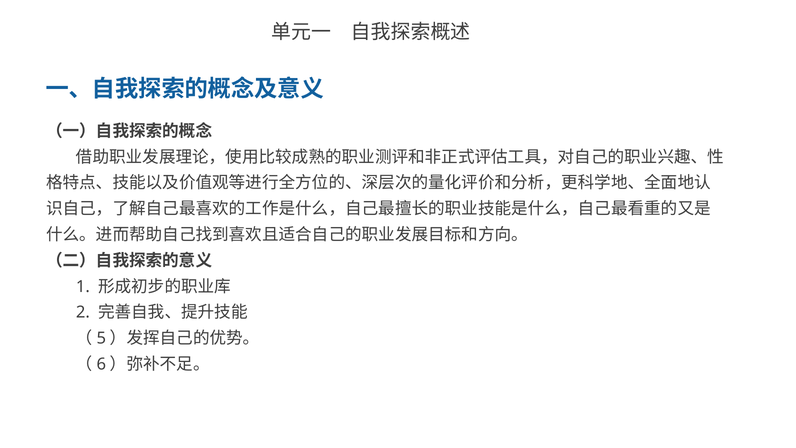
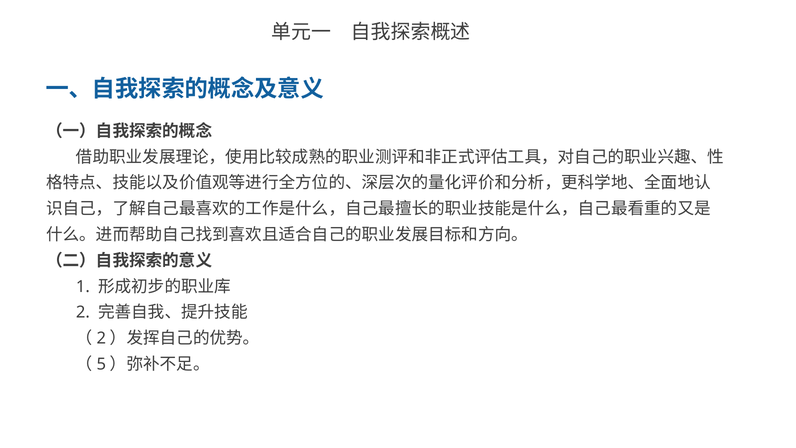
5 at (101, 338): 5 -> 2
6: 6 -> 5
